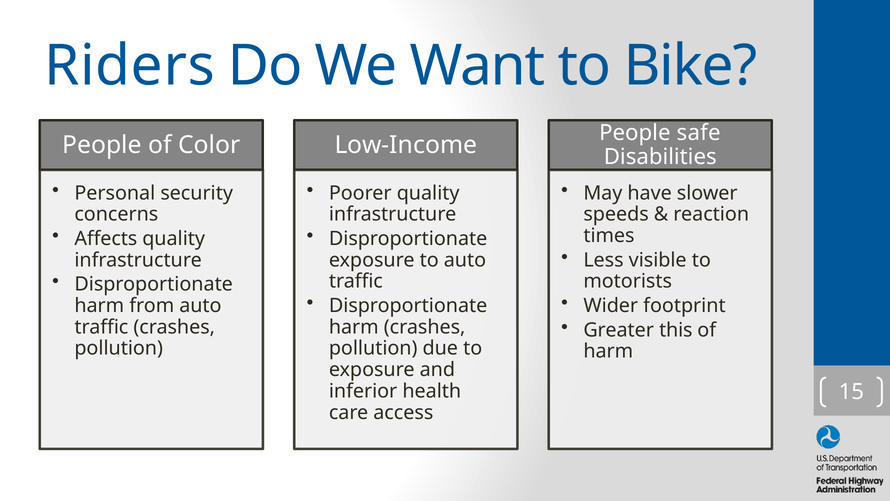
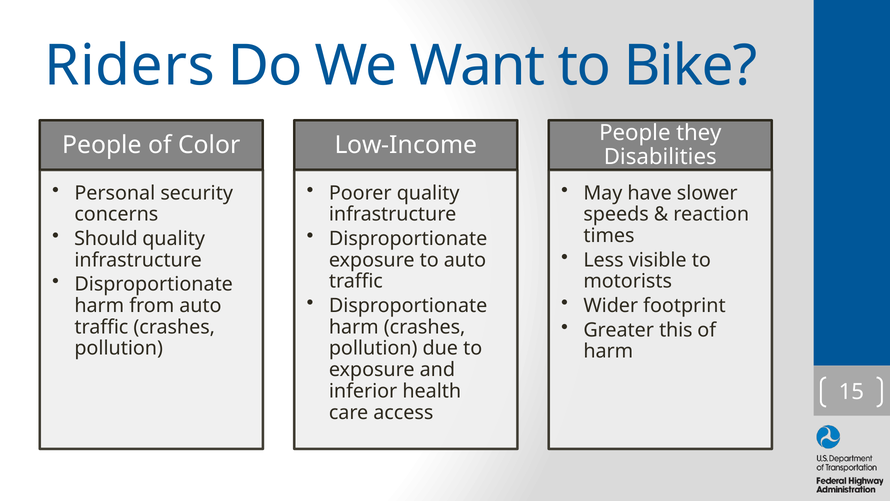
safe: safe -> they
Affects: Affects -> Should
